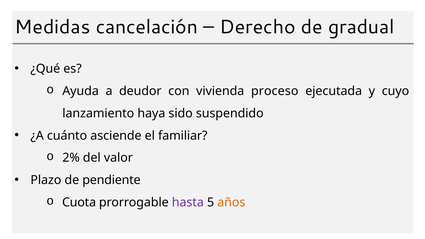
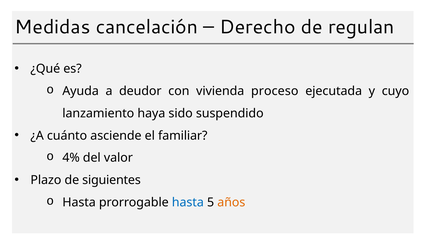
gradual: gradual -> regulan
2%: 2% -> 4%
pendiente: pendiente -> siguientes
Cuota at (79, 203): Cuota -> Hasta
hasta at (188, 203) colour: purple -> blue
